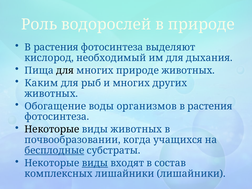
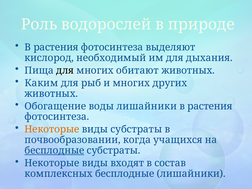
многих природе: природе -> обитают
воды организмов: организмов -> лишайники
Некоторые at (52, 129) colour: black -> orange
виды животных: животных -> субстраты
виды at (95, 163) underline: present -> none
комплексных лишайники: лишайники -> бесплодные
